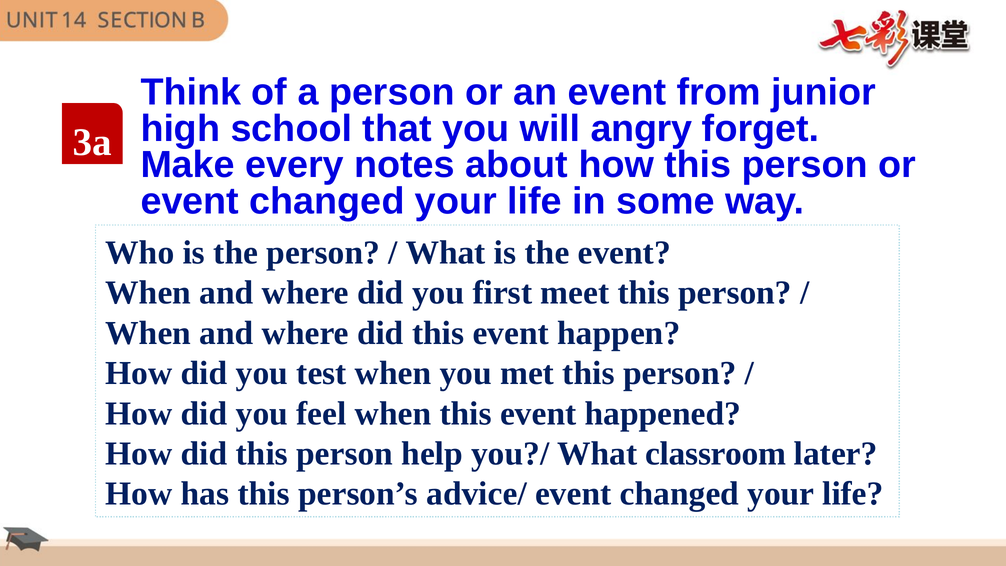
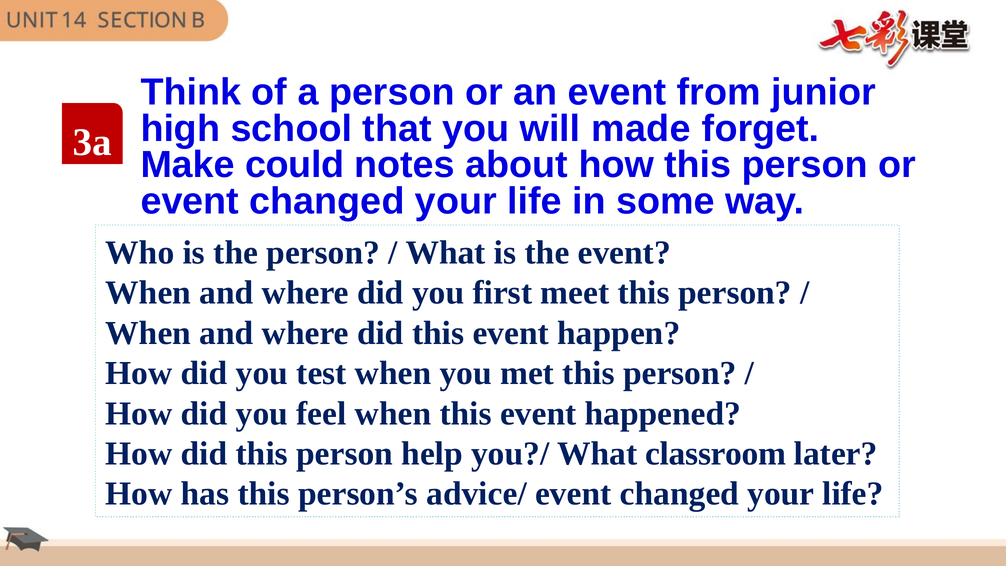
angry: angry -> made
every: every -> could
